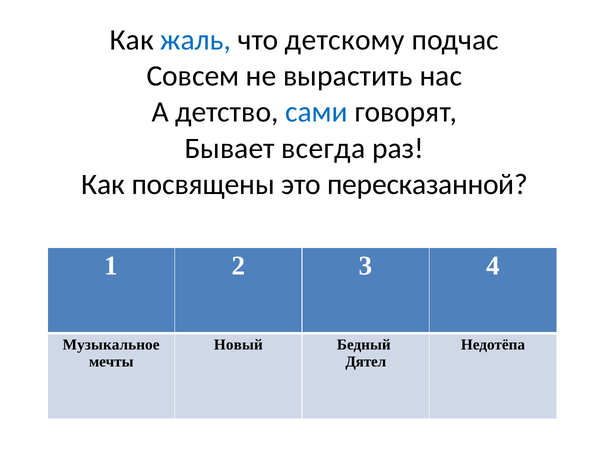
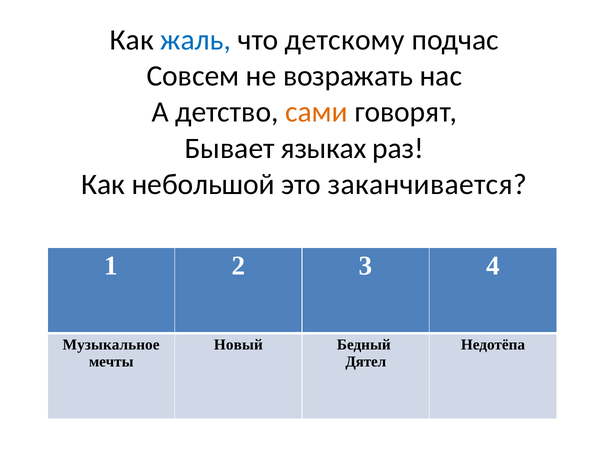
вырастить: вырастить -> возражать
сами colour: blue -> orange
всегда: всегда -> языках
посвящены: посвящены -> небольшой
пересказанной: пересказанной -> заканчивается
